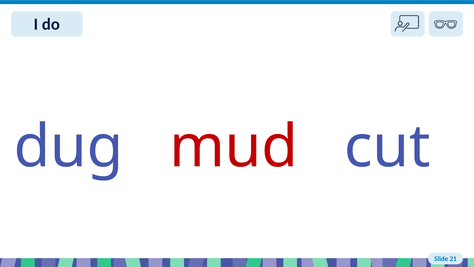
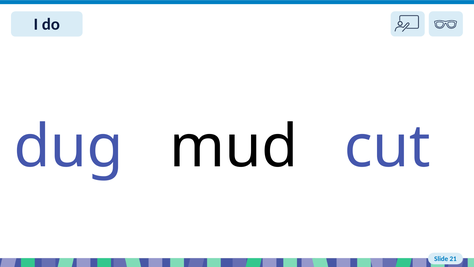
mud colour: red -> black
